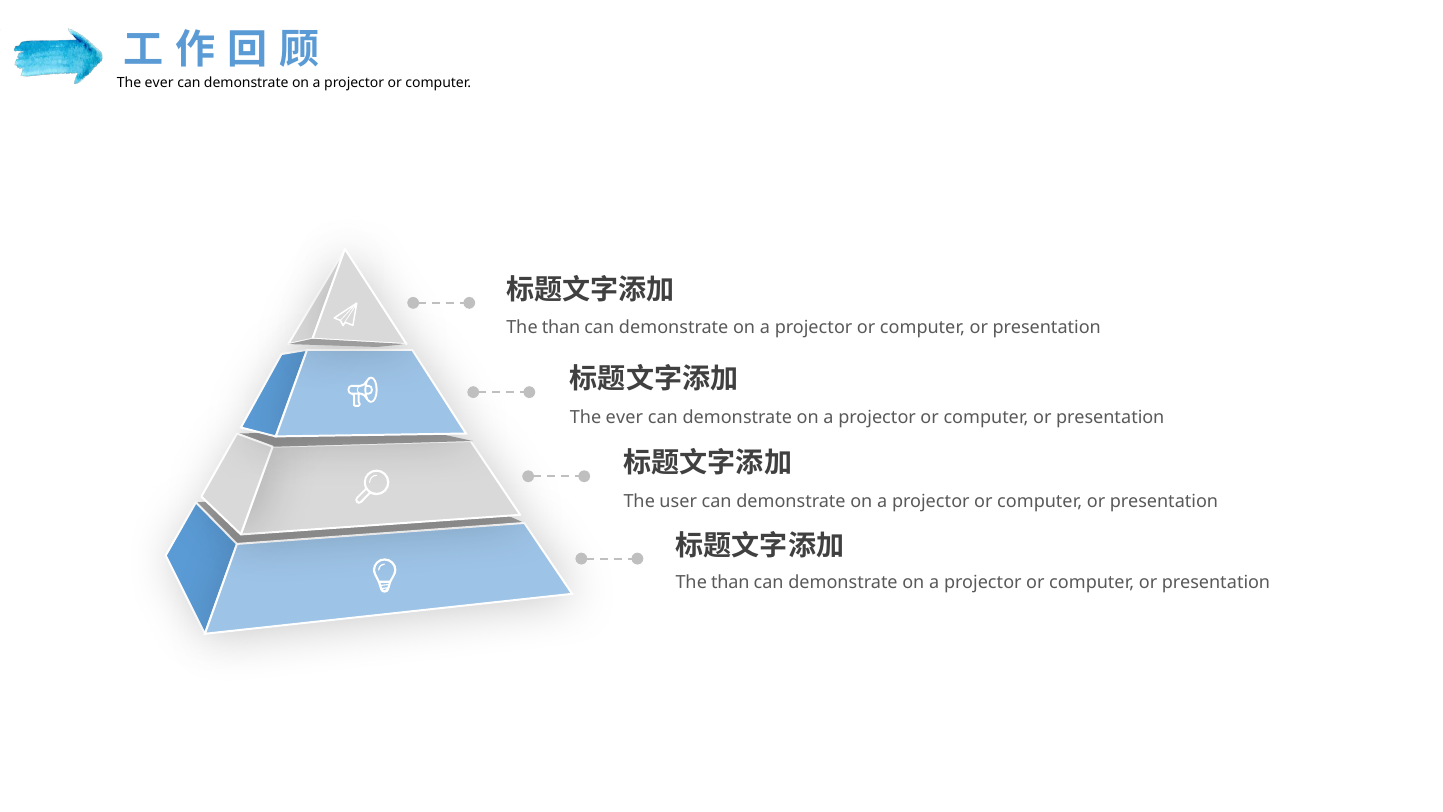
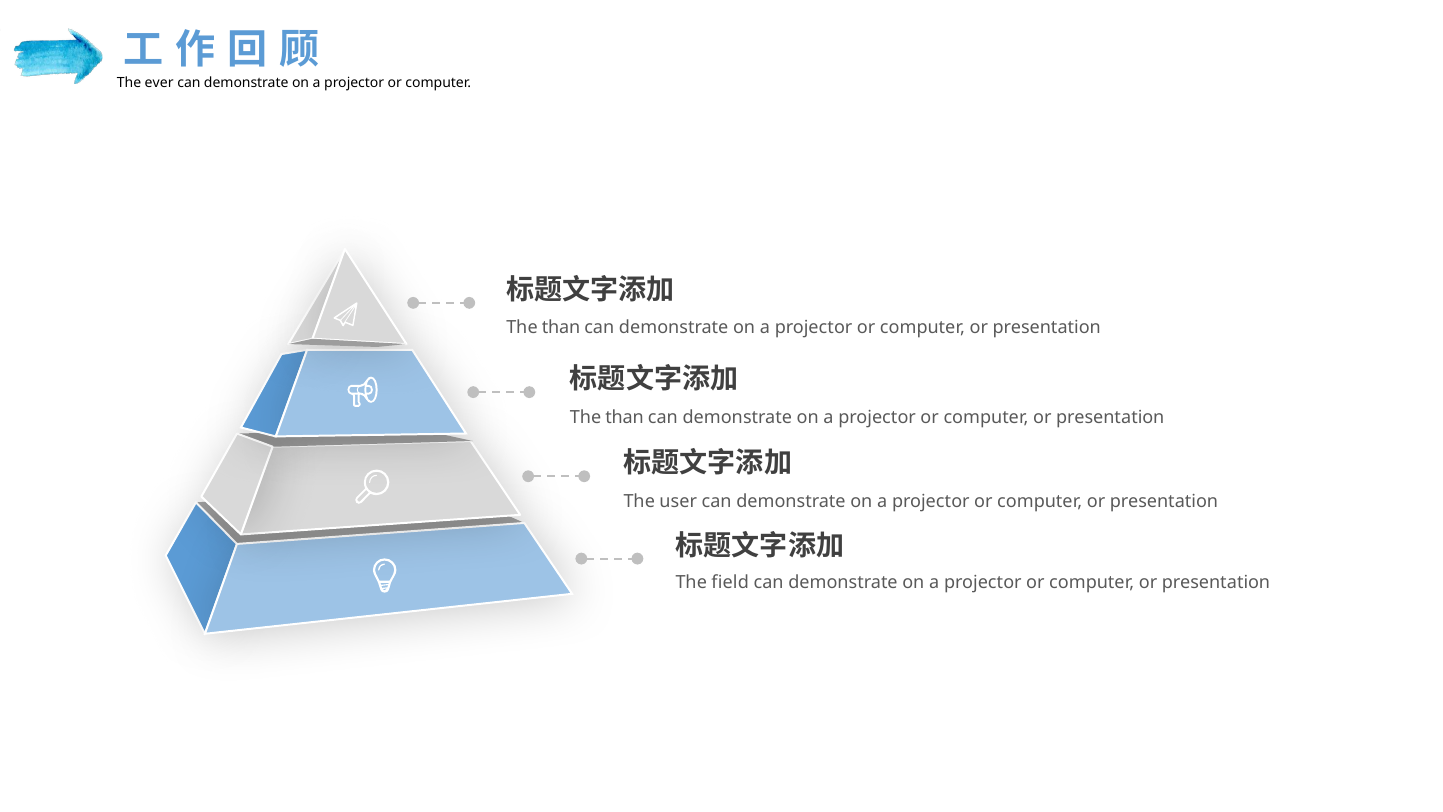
ever at (624, 418): ever -> than
than at (730, 583): than -> field
